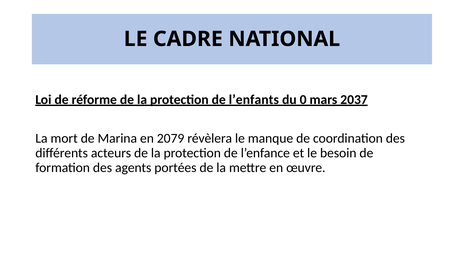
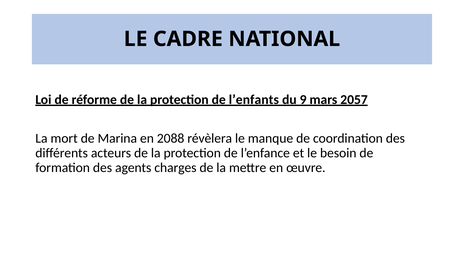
0: 0 -> 9
2037: 2037 -> 2057
2079: 2079 -> 2088
portées: portées -> charges
